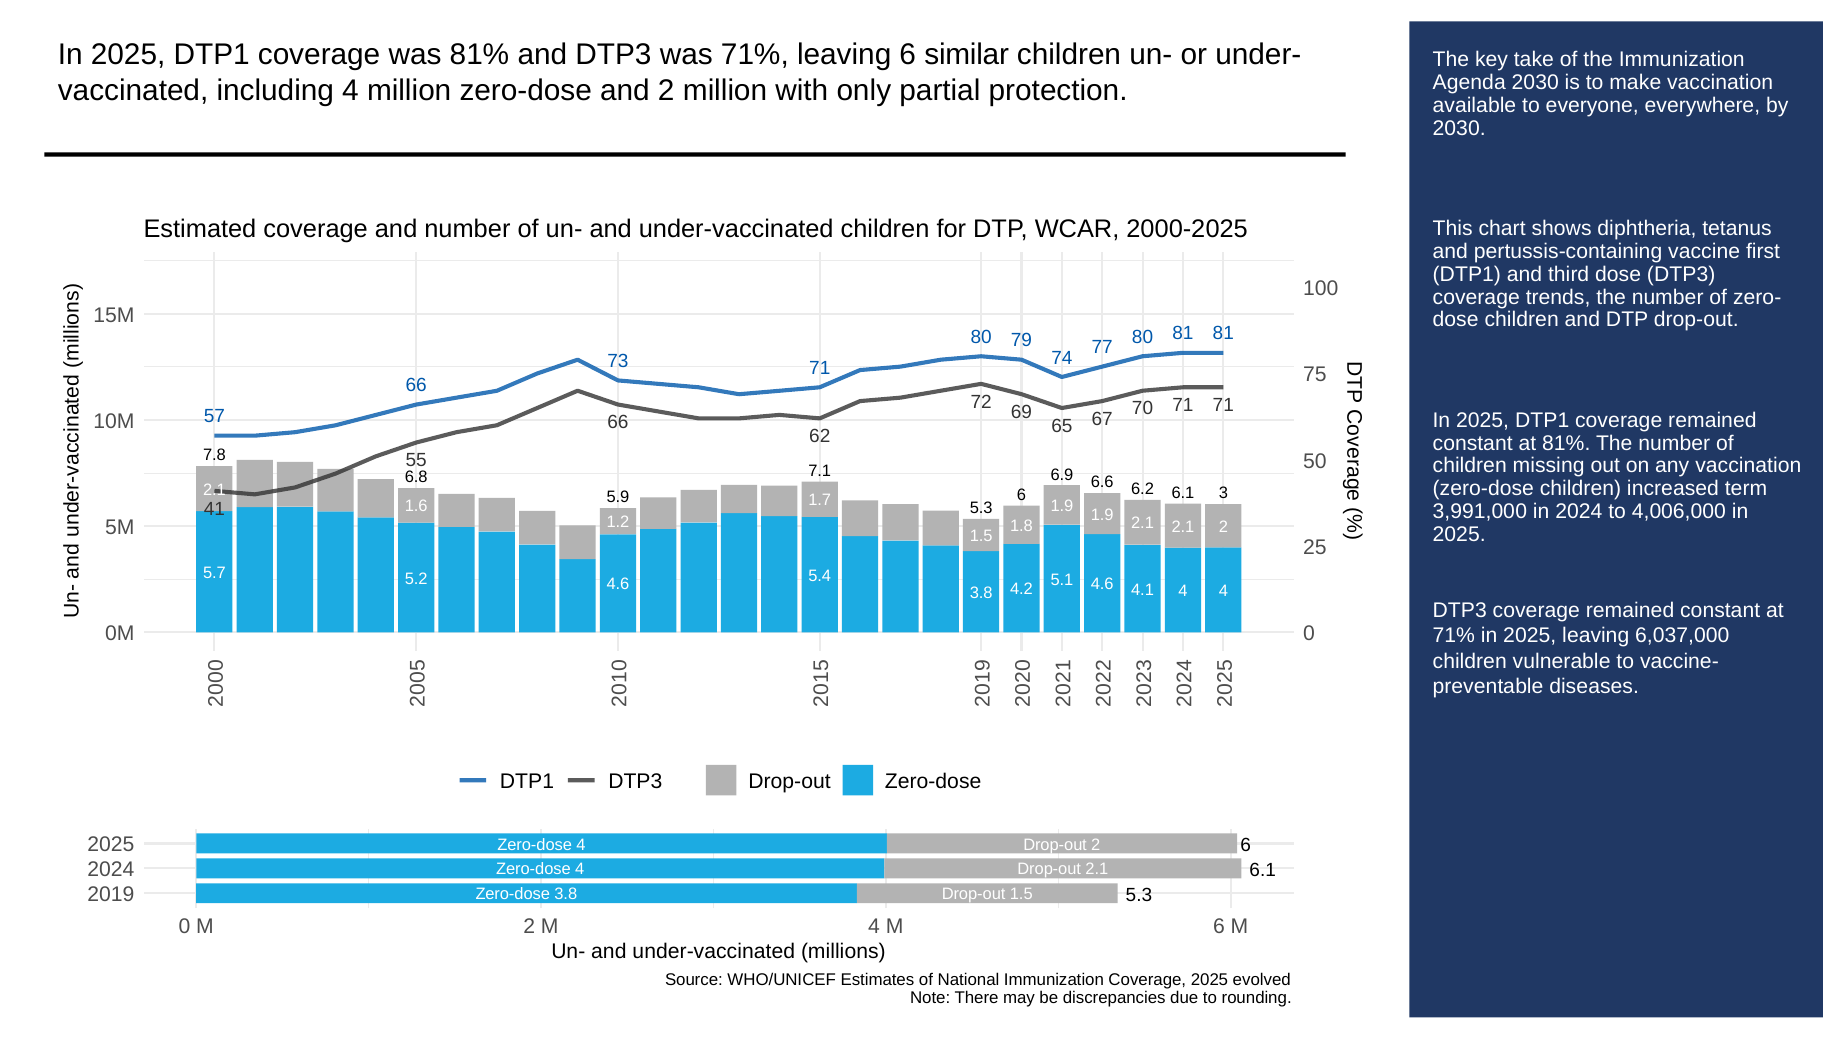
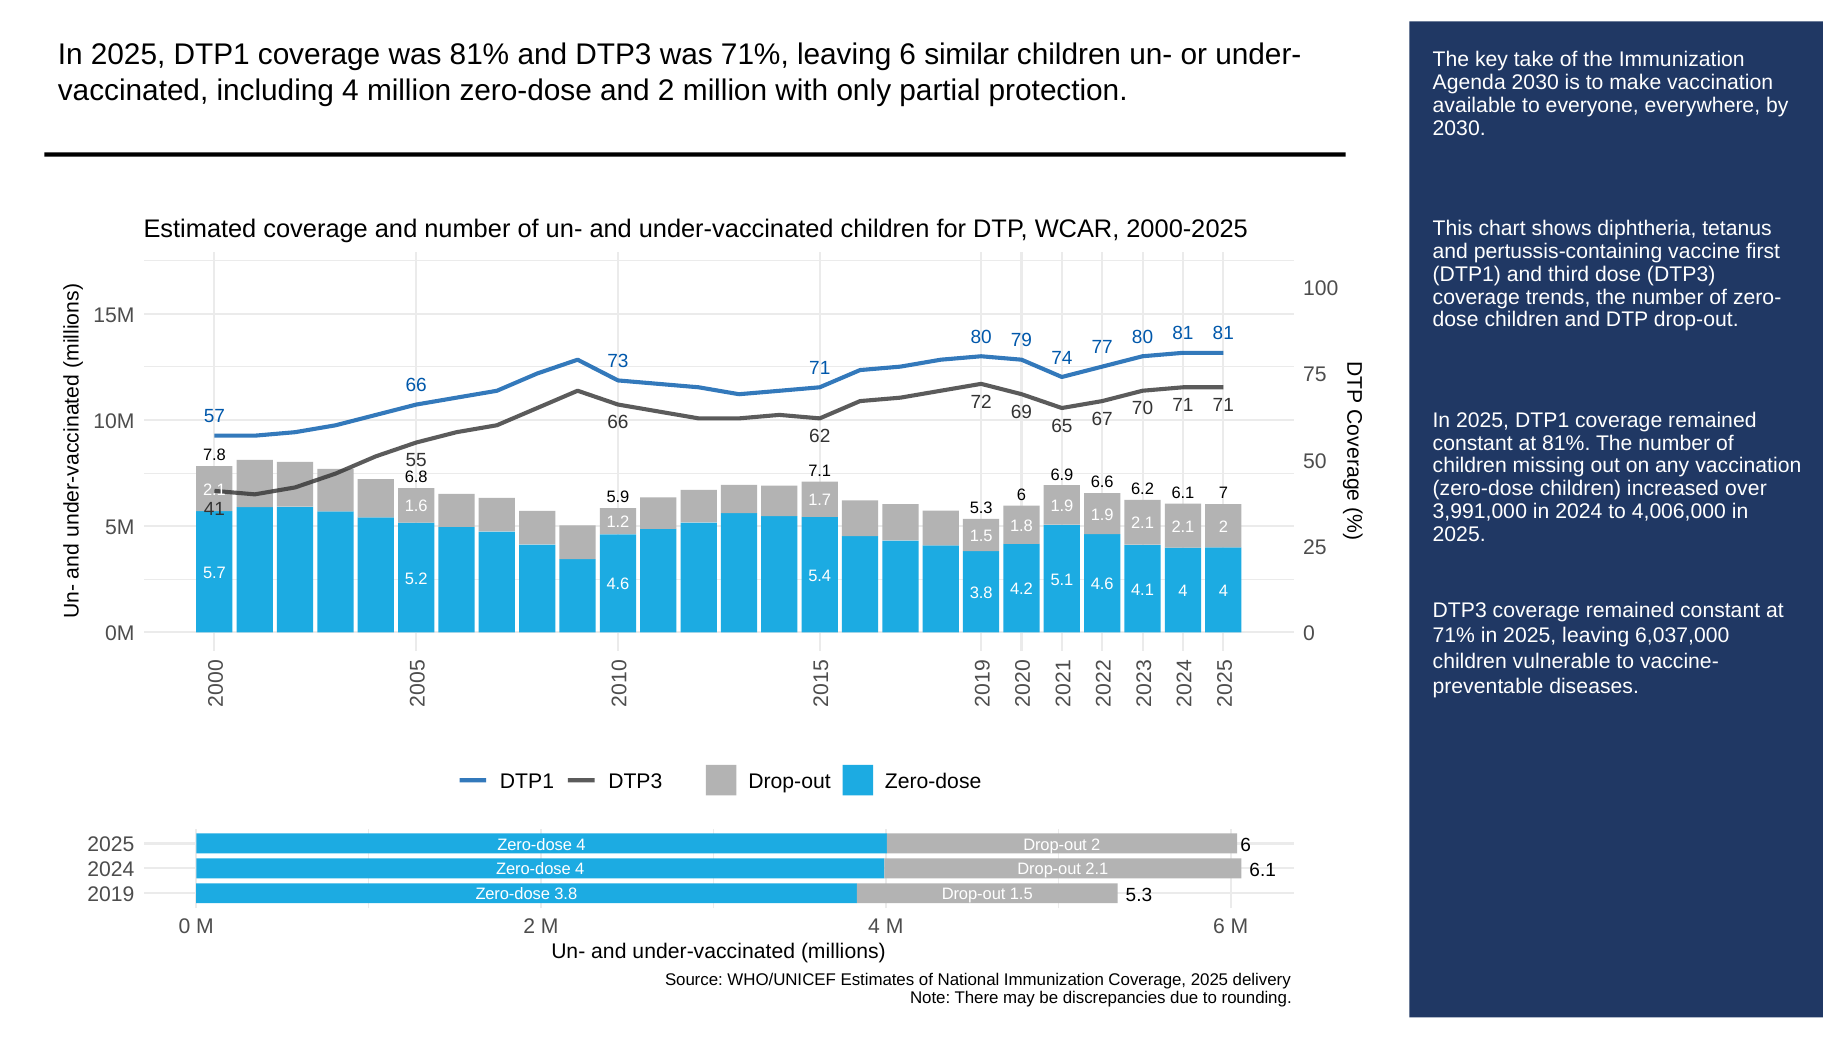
6.1 3: 3 -> 7
term: term -> over
evolved: evolved -> delivery
